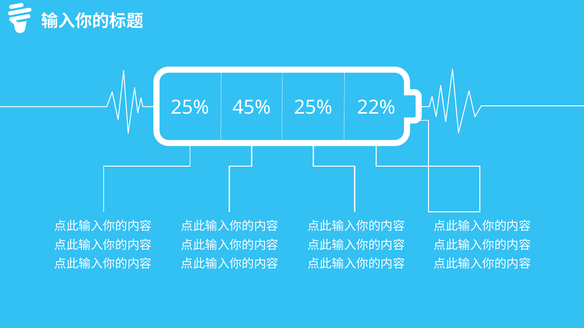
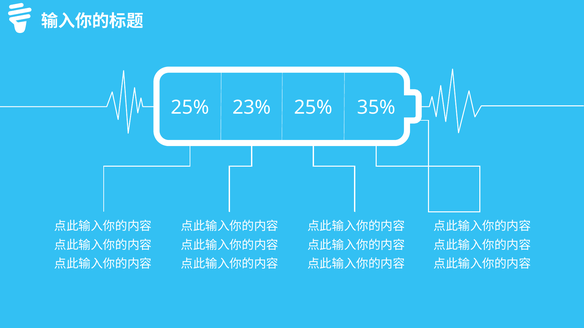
45%: 45% -> 23%
22%: 22% -> 35%
